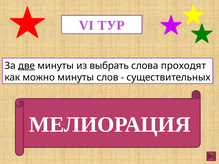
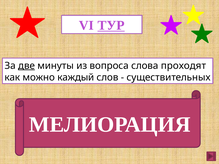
ТУР underline: none -> present
выбрать: выбрать -> вопроса
можно минуты: минуты -> каждый
